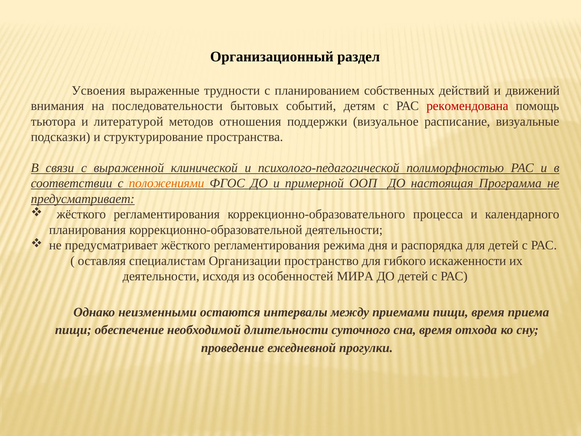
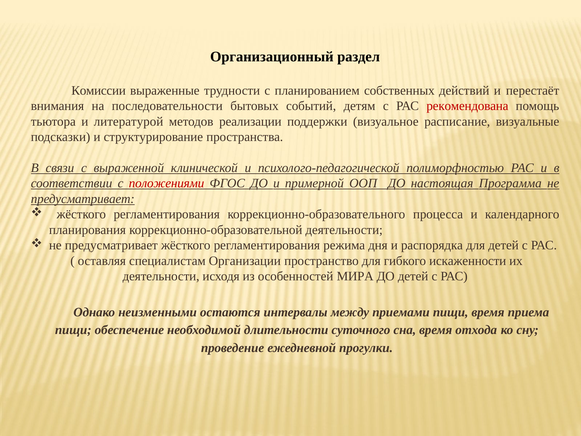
Усвоения: Усвоения -> Комиссии
движений: движений -> перестаёт
отношения: отношения -> реализации
положениями colour: orange -> red
